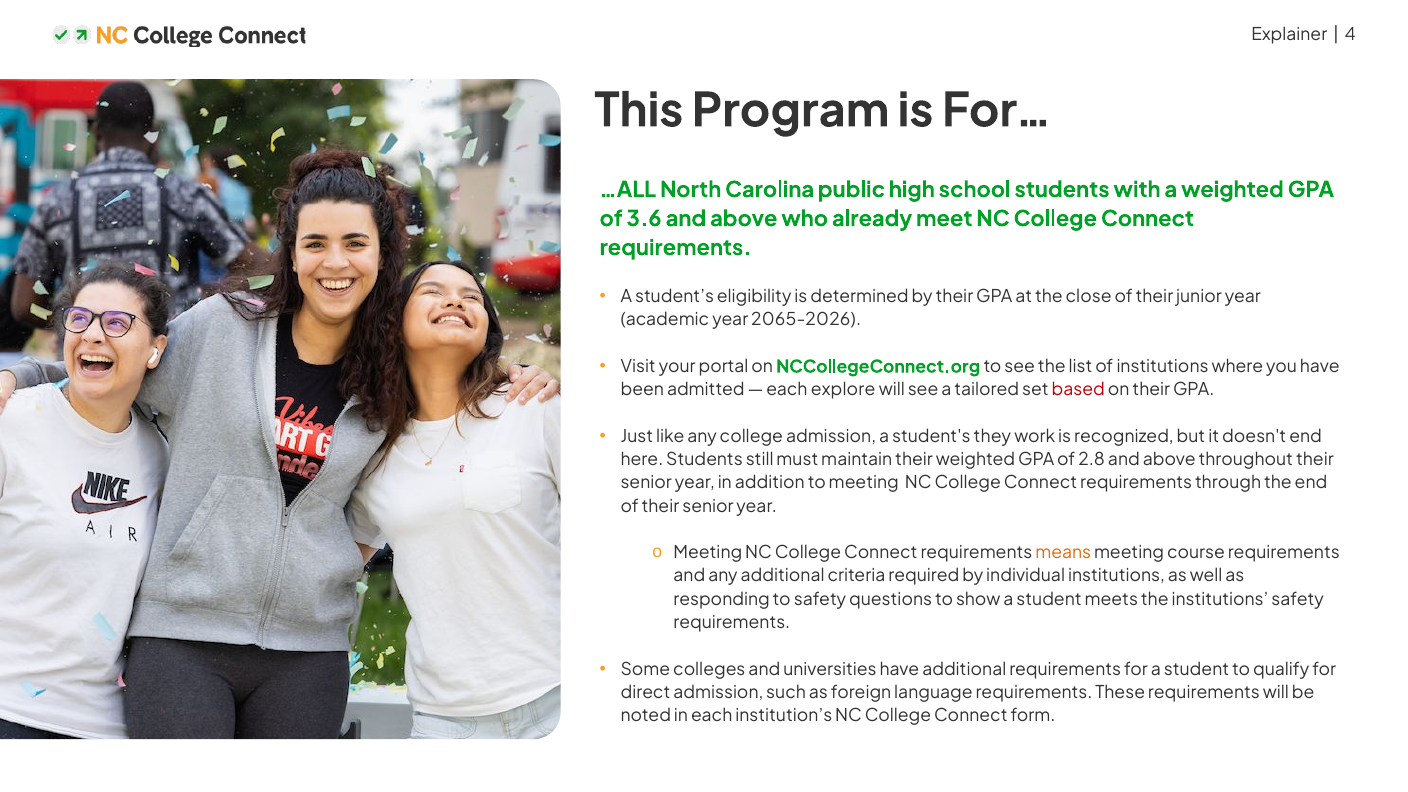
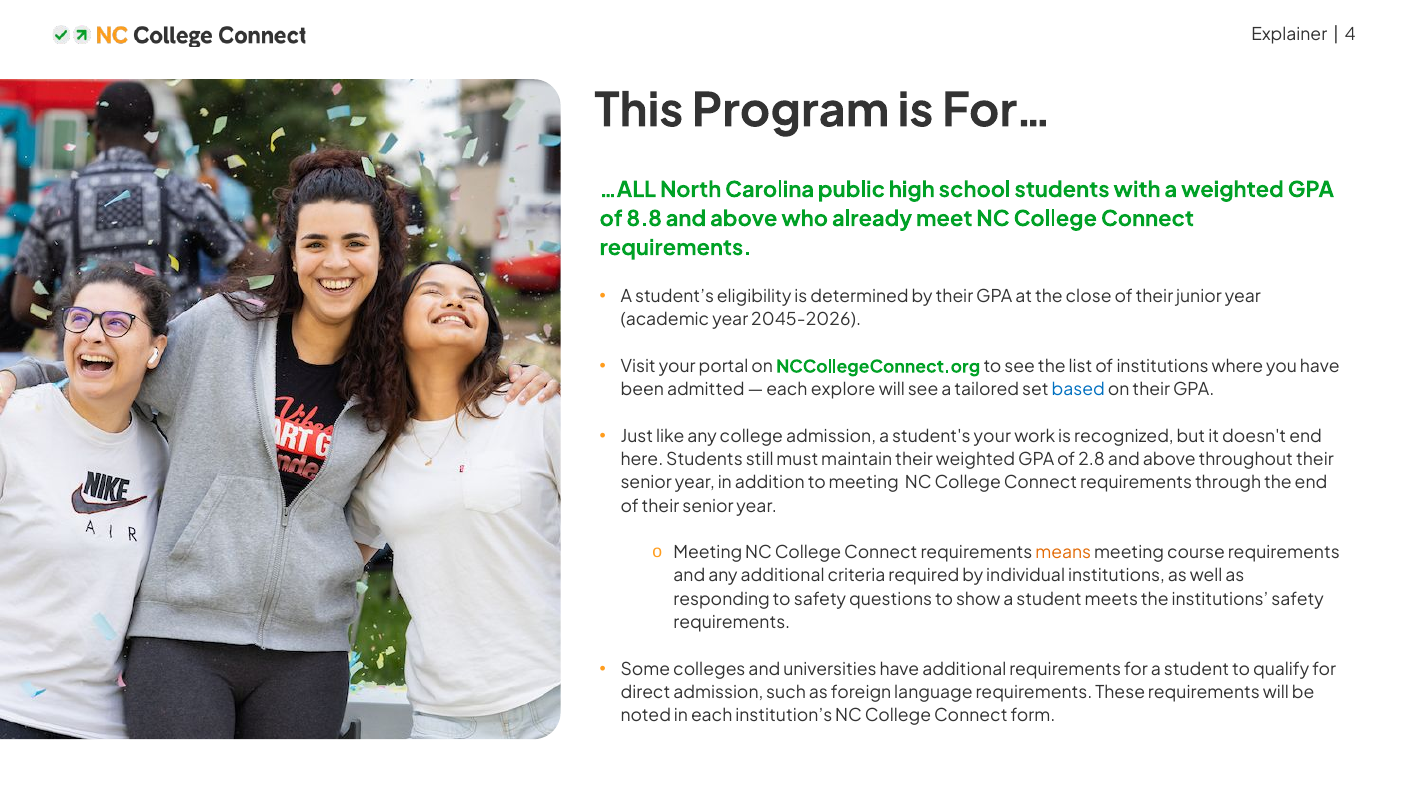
3.6: 3.6 -> 8.8
2065-2026: 2065-2026 -> 2045-2026
based colour: red -> blue
student's they: they -> your
